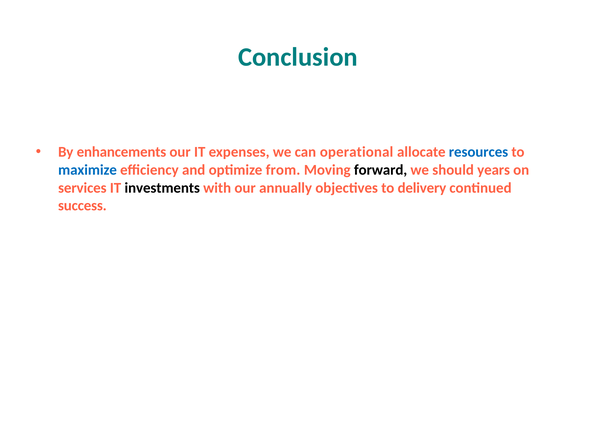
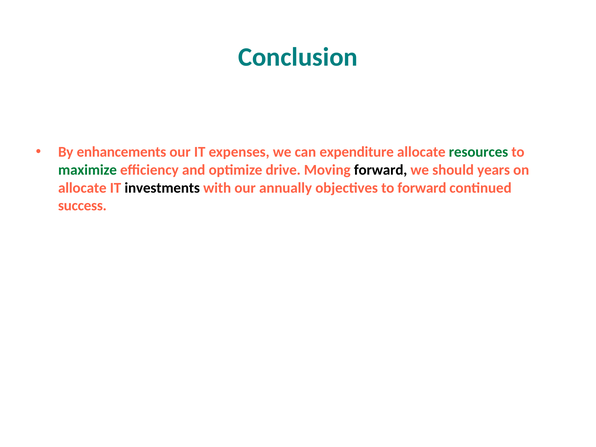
operational: operational -> expenditure
resources colour: blue -> green
maximize colour: blue -> green
from: from -> drive
services at (82, 188): services -> allocate
to delivery: delivery -> forward
